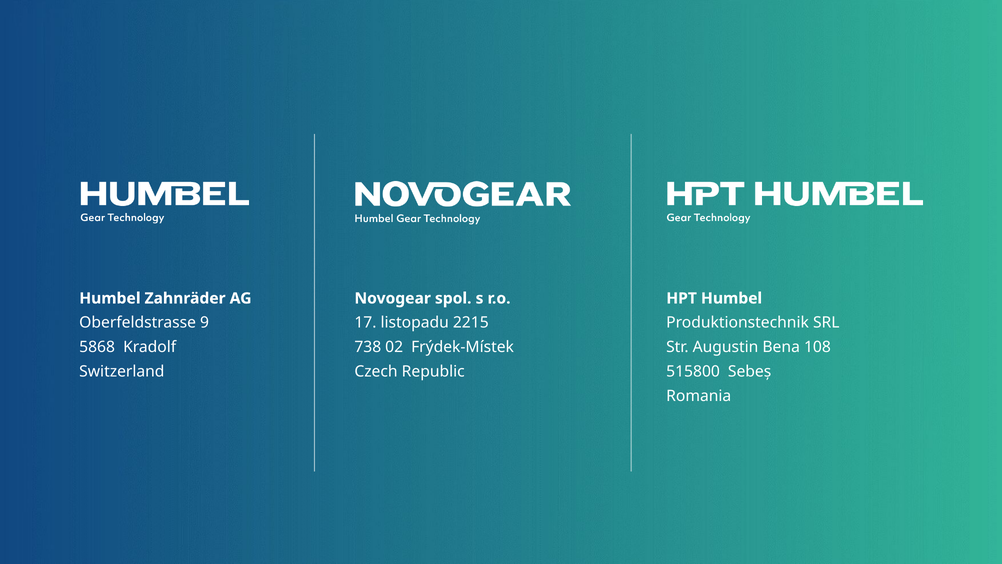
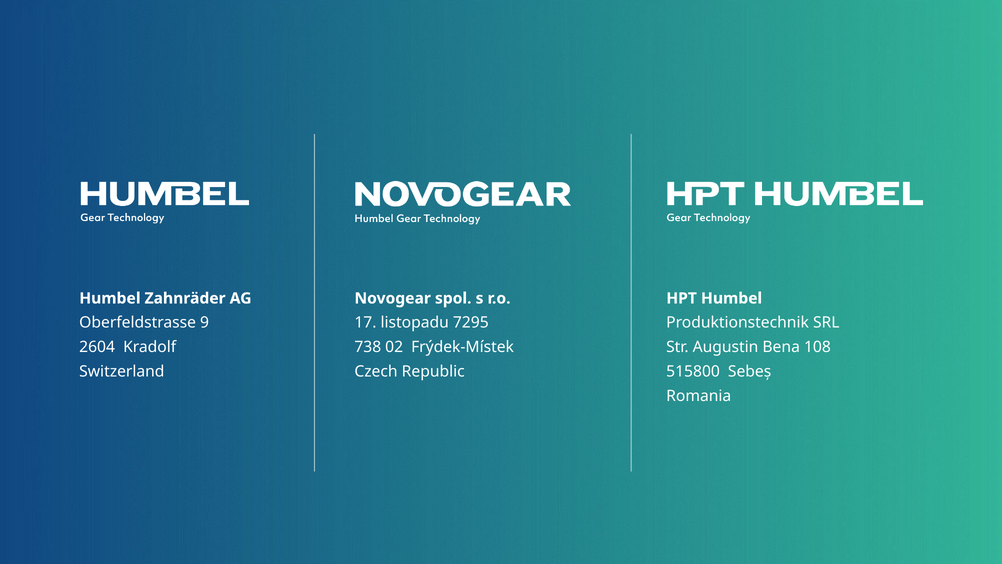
2215: 2215 -> 7295
5868: 5868 -> 2604
